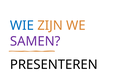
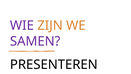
WIE colour: blue -> purple
